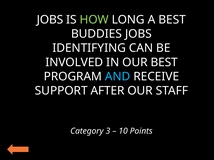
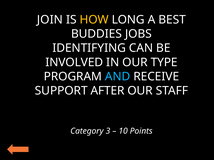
JOBS at (50, 20): JOBS -> JOIN
HOW colour: light green -> yellow
OUR BEST: BEST -> TYPE
